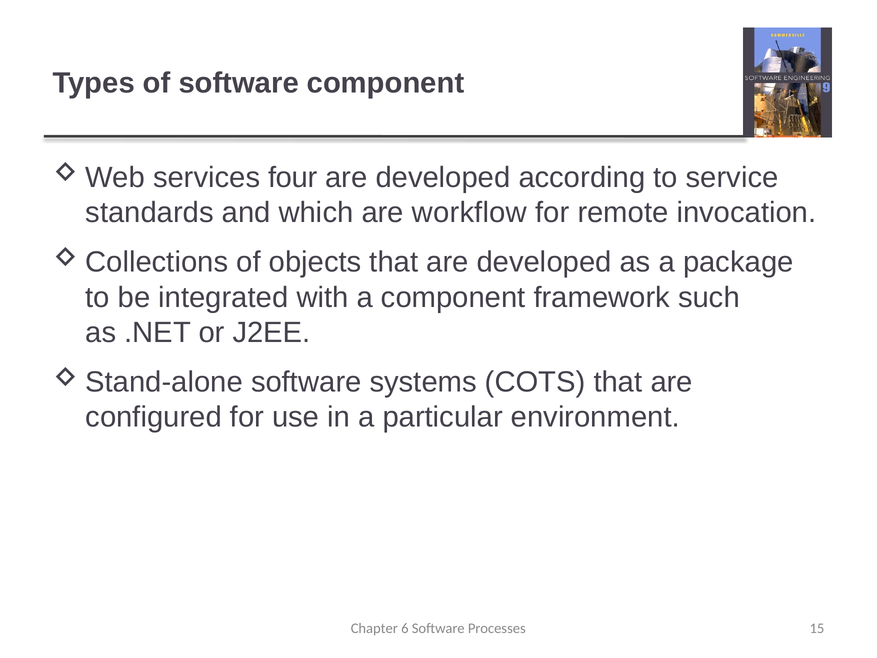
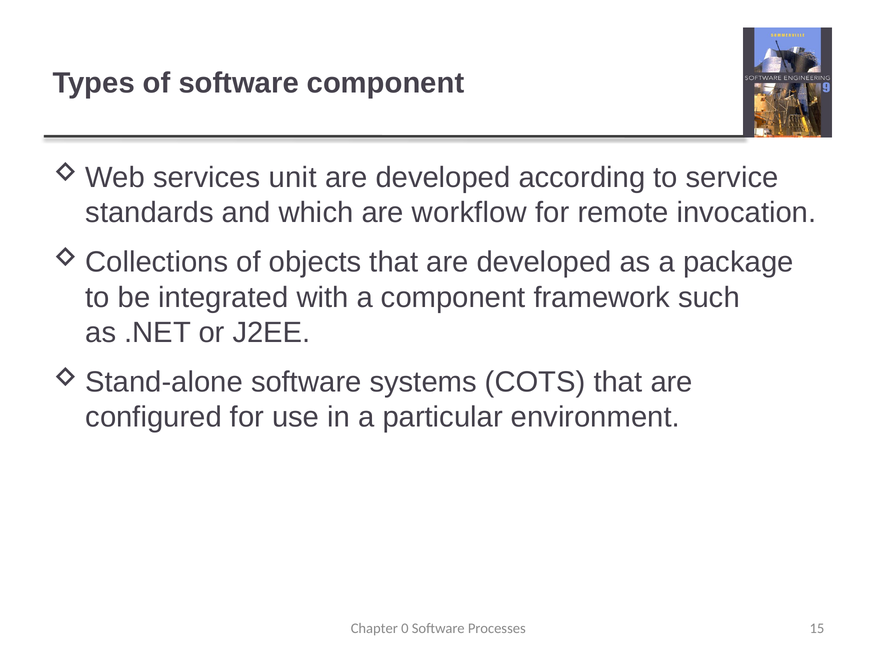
four: four -> unit
6: 6 -> 0
